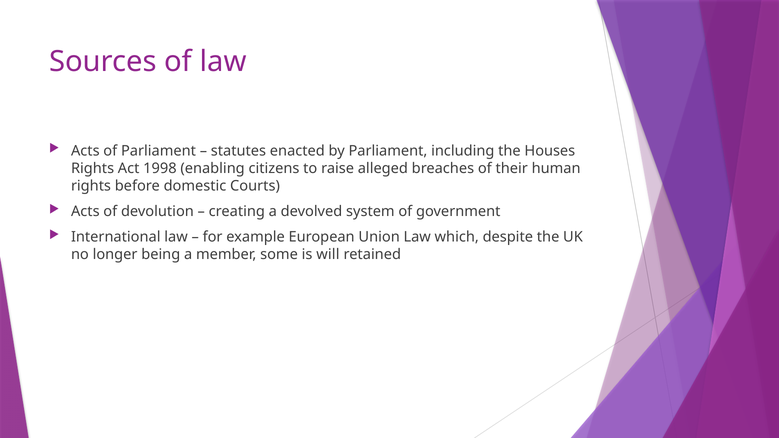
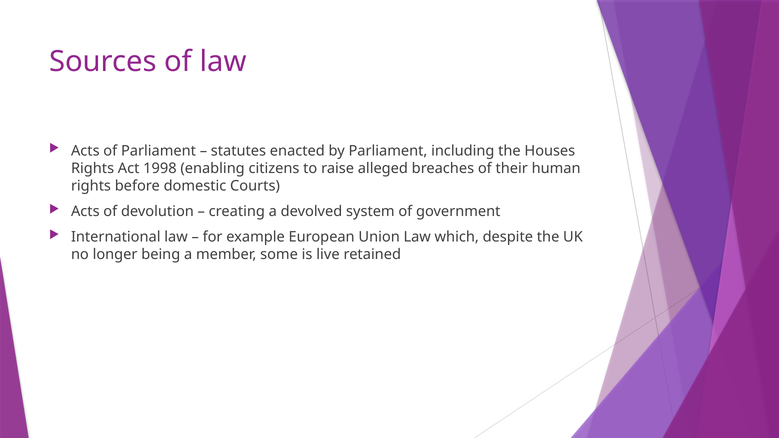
will: will -> live
